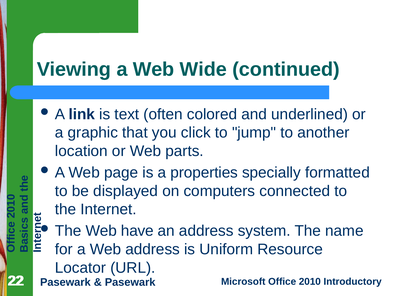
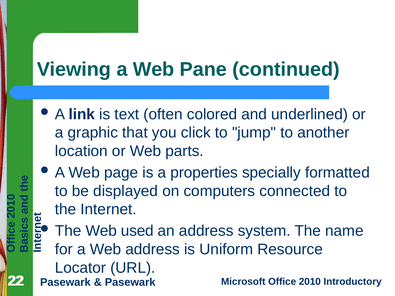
Wide: Wide -> Pane
have: have -> used
